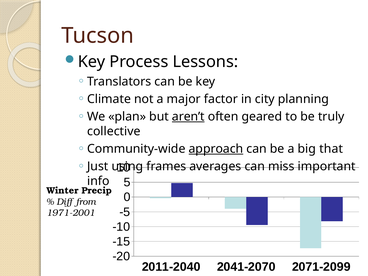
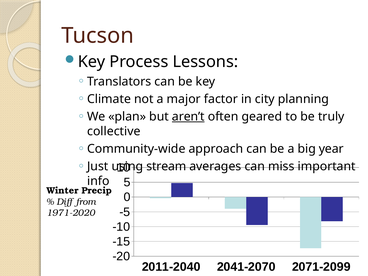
approach underline: present -> none
that: that -> year
frames: frames -> stream
1971-2001: 1971-2001 -> 1971-2020
